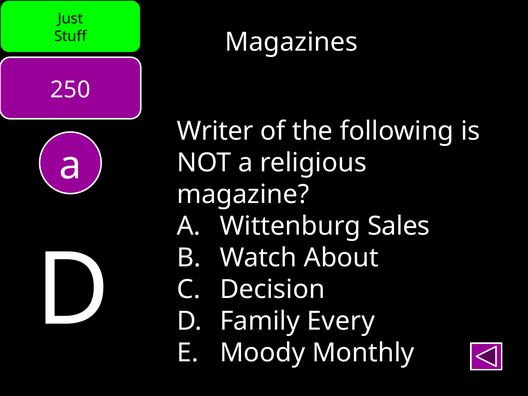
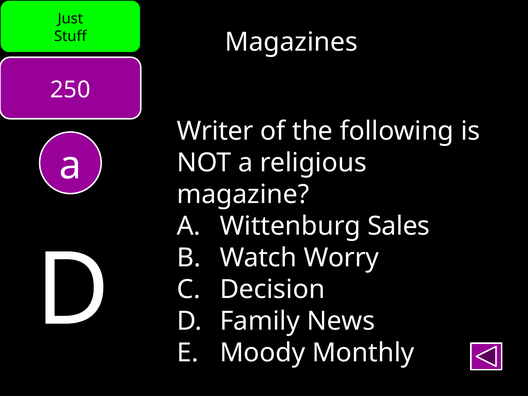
About: About -> Worry
Every: Every -> News
